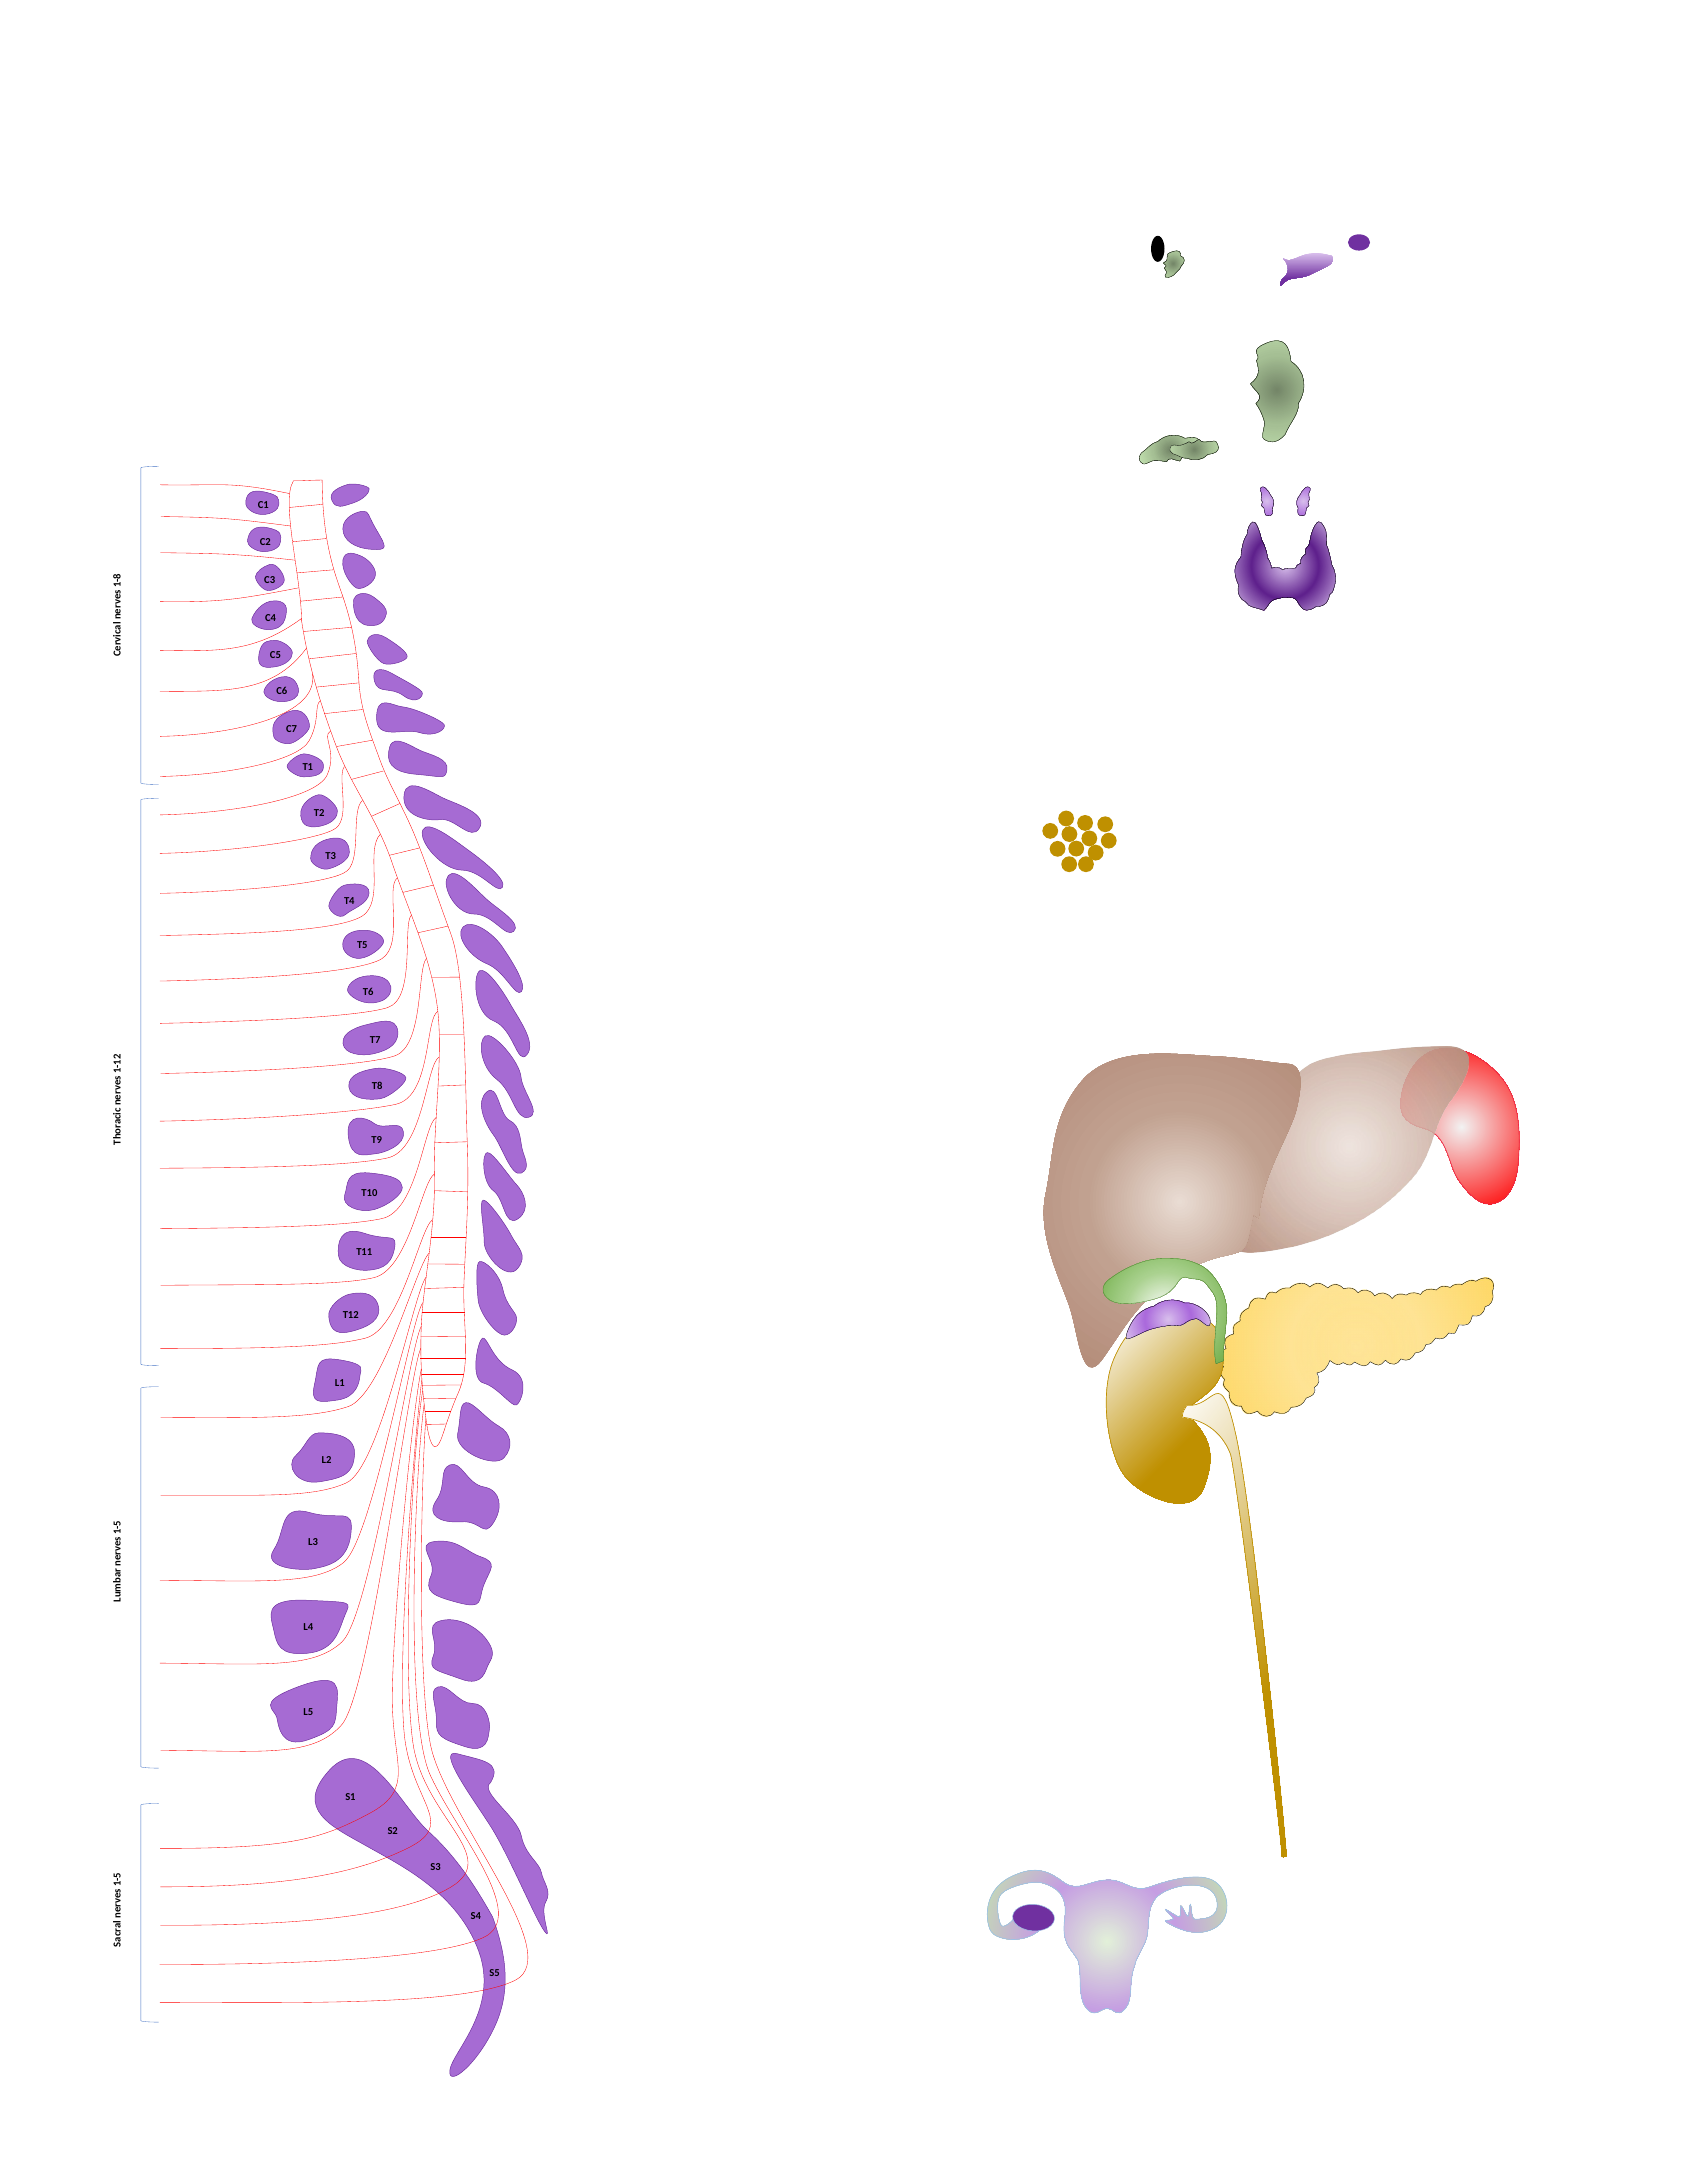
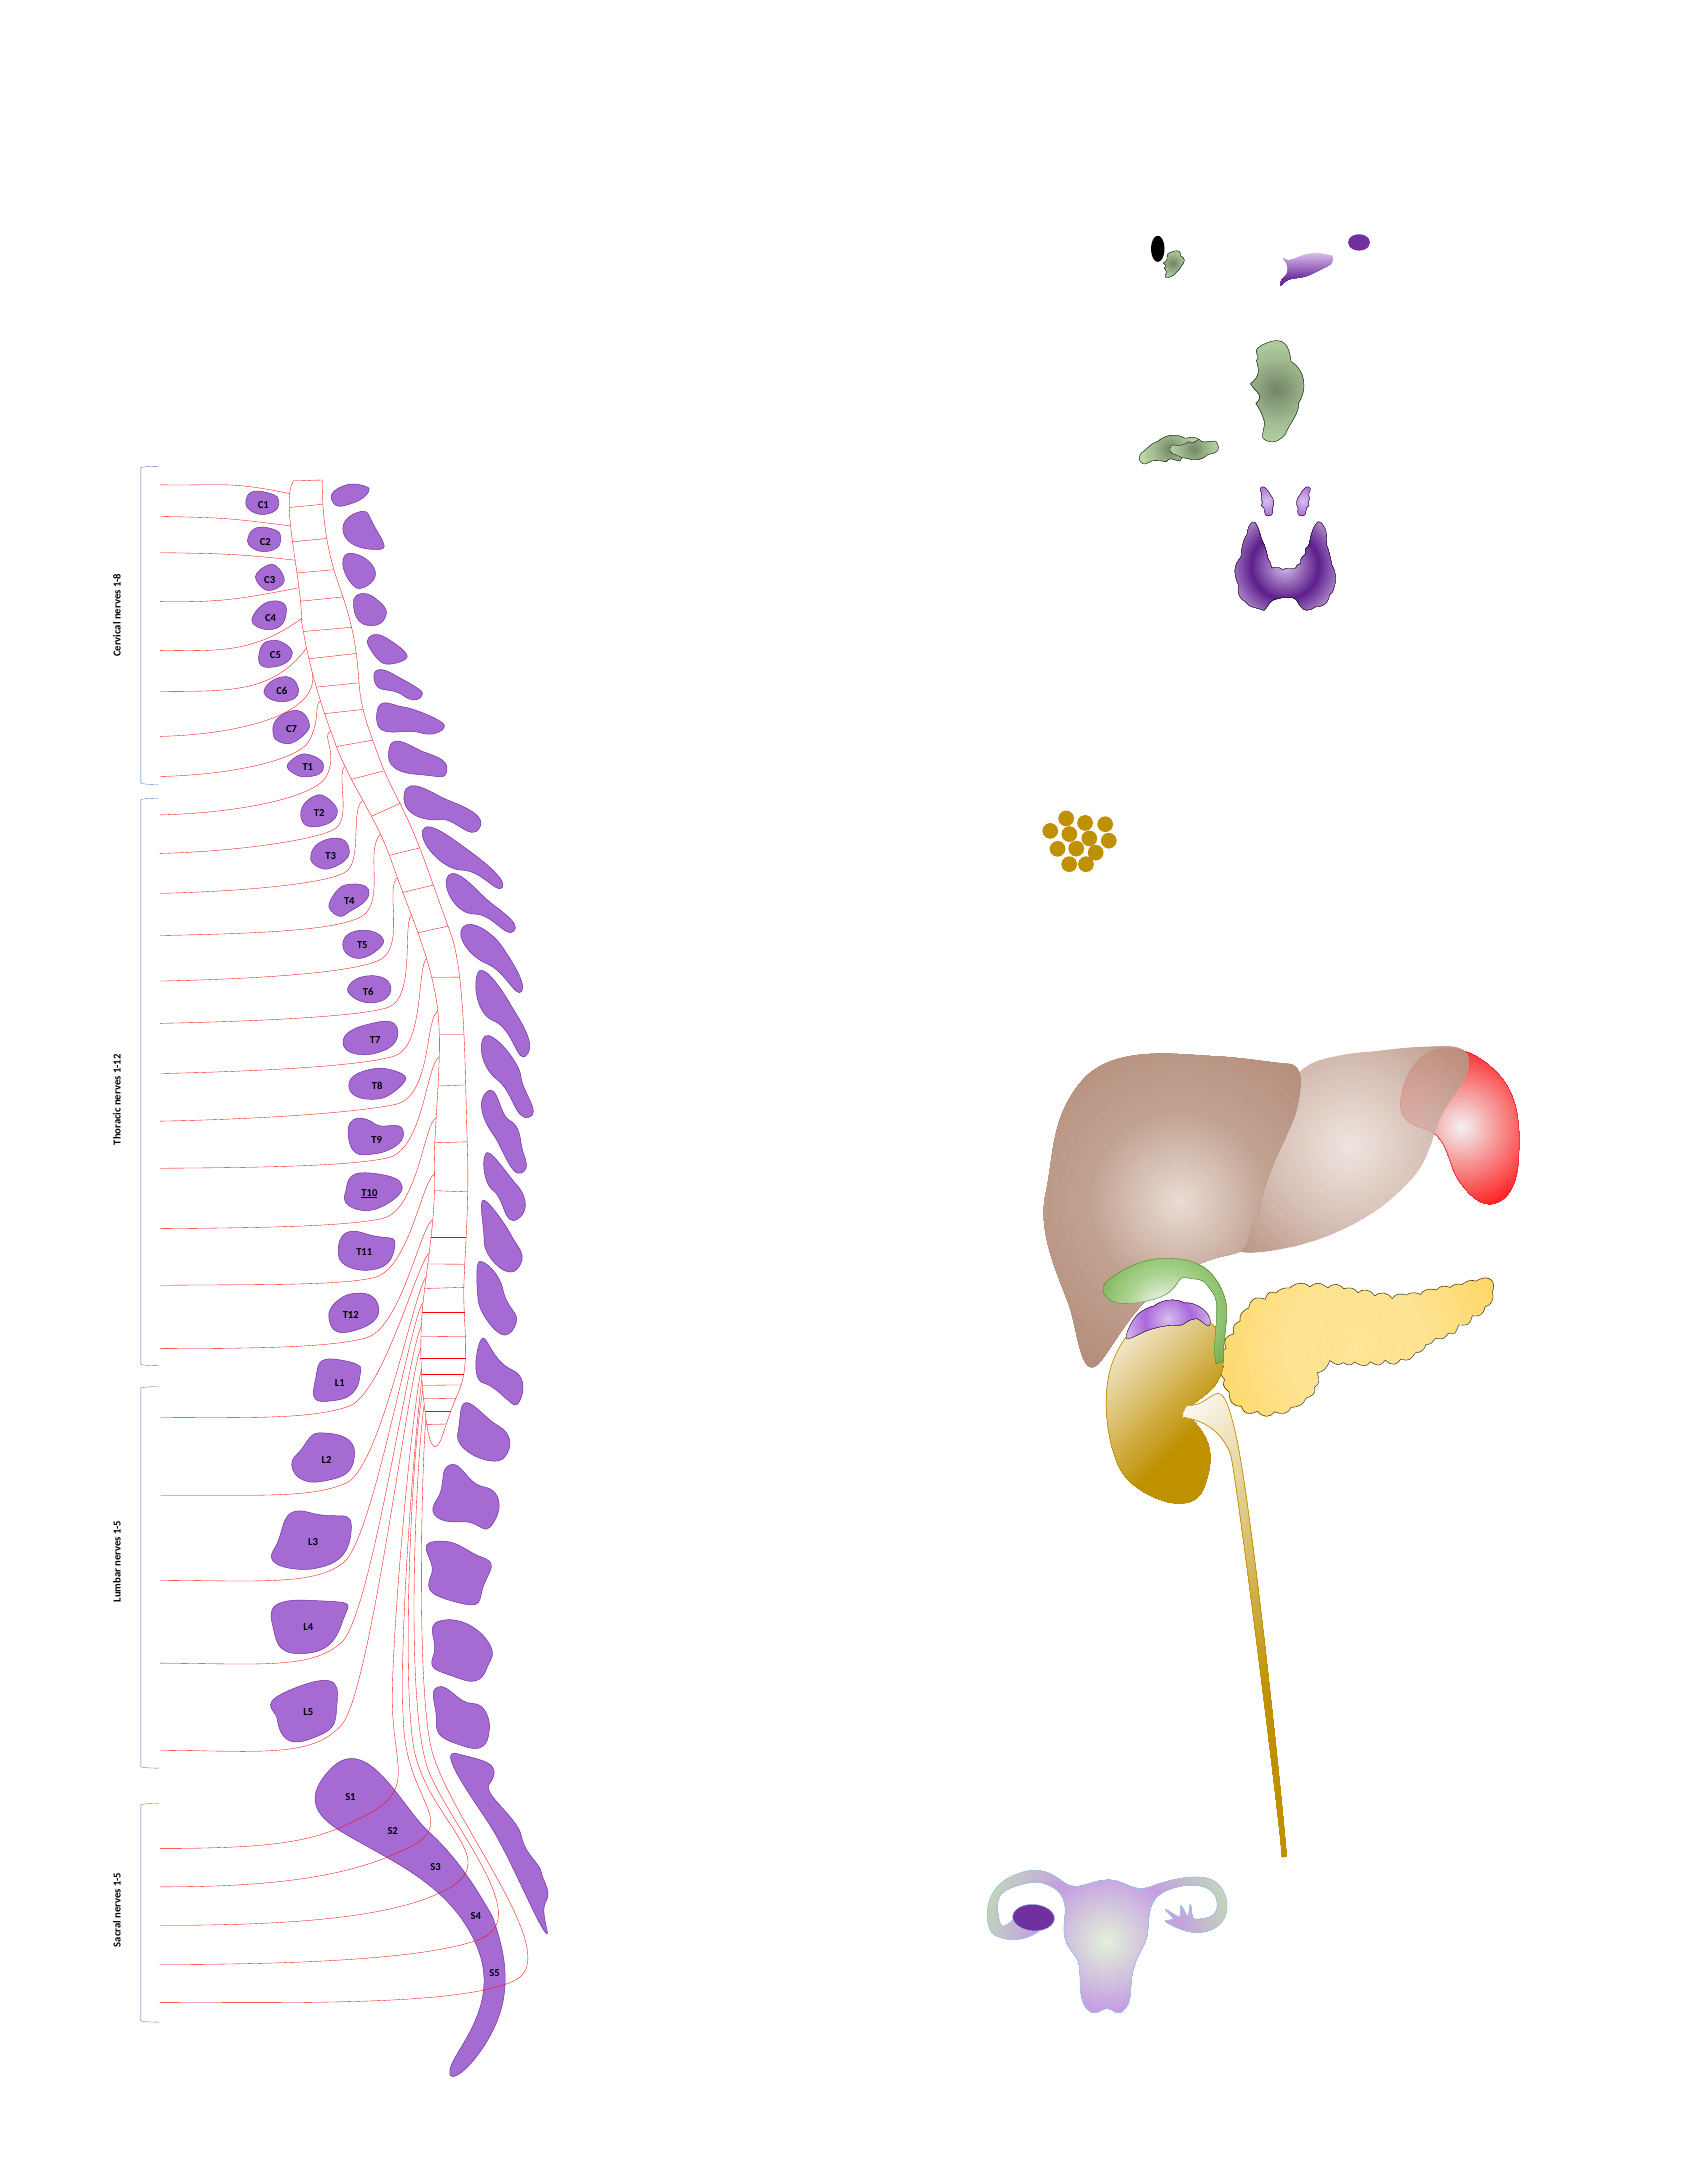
T10 underline: none -> present
